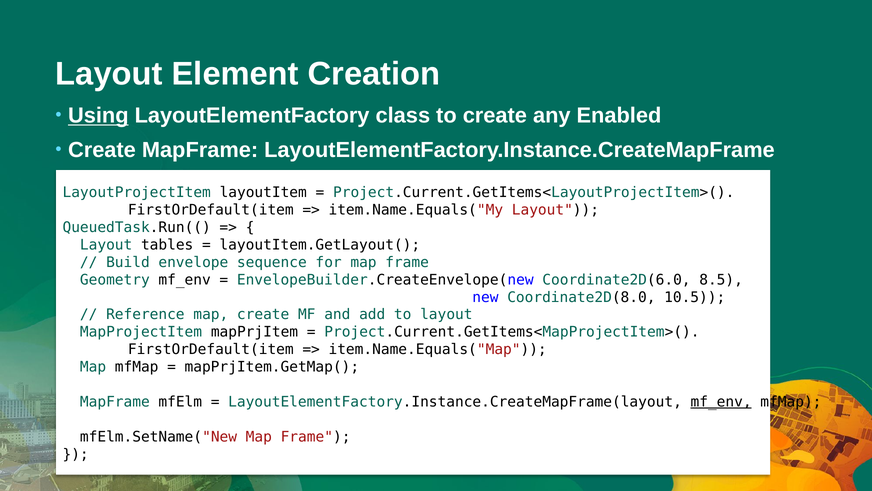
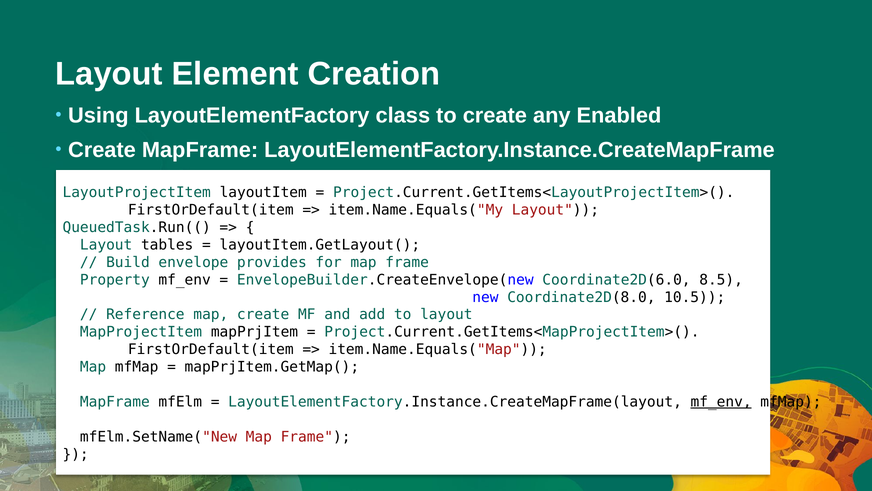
Using underline: present -> none
sequence: sequence -> provides
Geometry: Geometry -> Property
